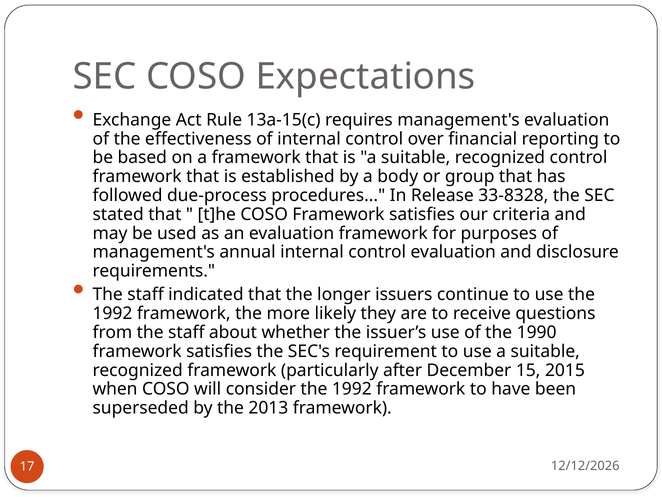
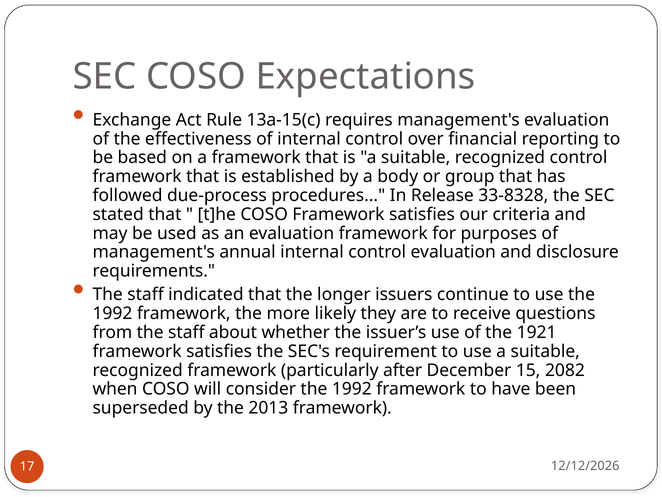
1990: 1990 -> 1921
2015: 2015 -> 2082
